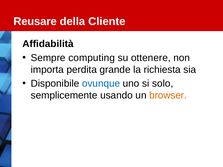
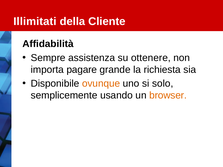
Reusare: Reusare -> Illimitati
computing: computing -> assistenza
perdita: perdita -> pagare
ovunque colour: blue -> orange
